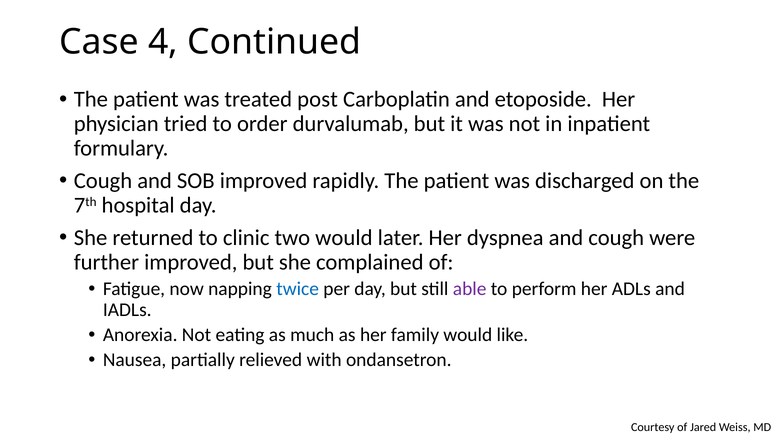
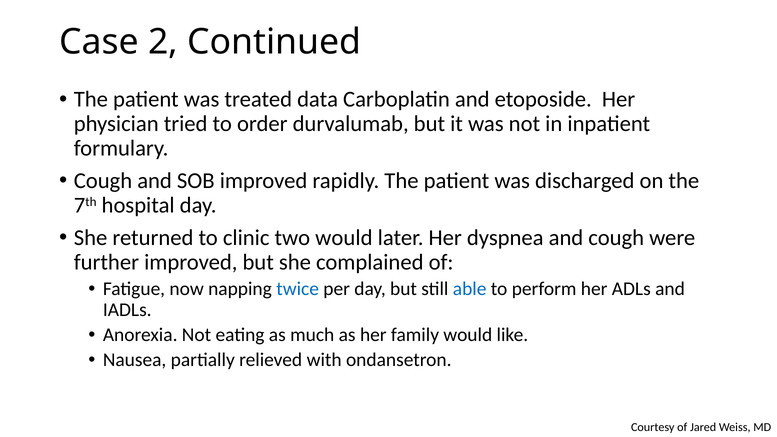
4: 4 -> 2
post: post -> data
able colour: purple -> blue
